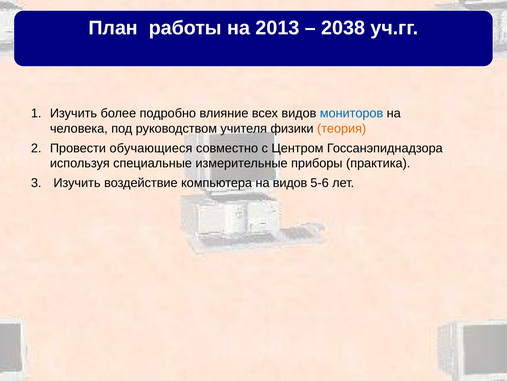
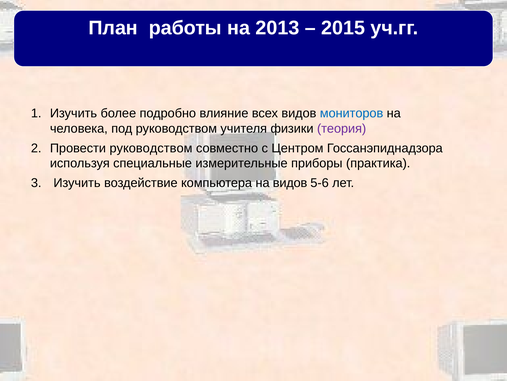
2038: 2038 -> 2015
теория colour: orange -> purple
Провести обучающиеся: обучающиеся -> руководством
